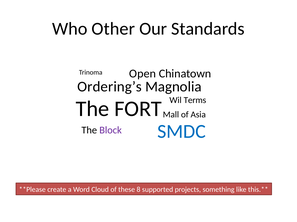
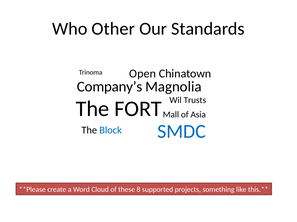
Ordering’s: Ordering’s -> Company’s
Terms: Terms -> Trusts
Block colour: purple -> blue
